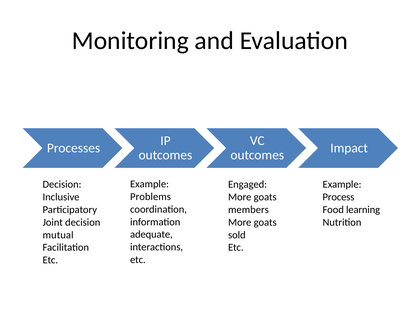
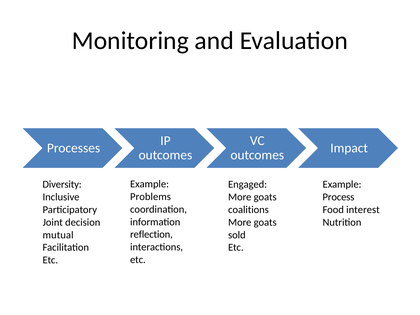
Decision at (62, 184): Decision -> Diversity
members: members -> coalitions
learning: learning -> interest
adequate: adequate -> reflection
